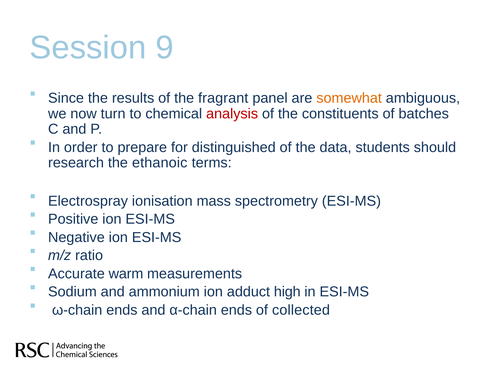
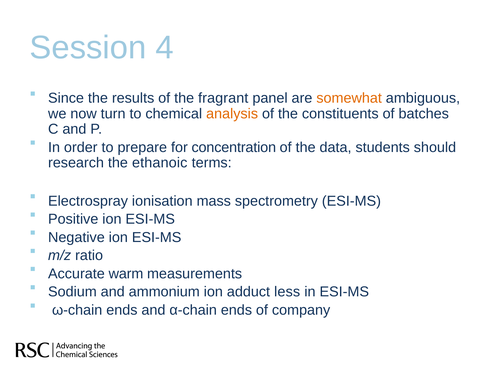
9: 9 -> 4
analysis colour: red -> orange
distinguished: distinguished -> concentration
high: high -> less
collected: collected -> company
